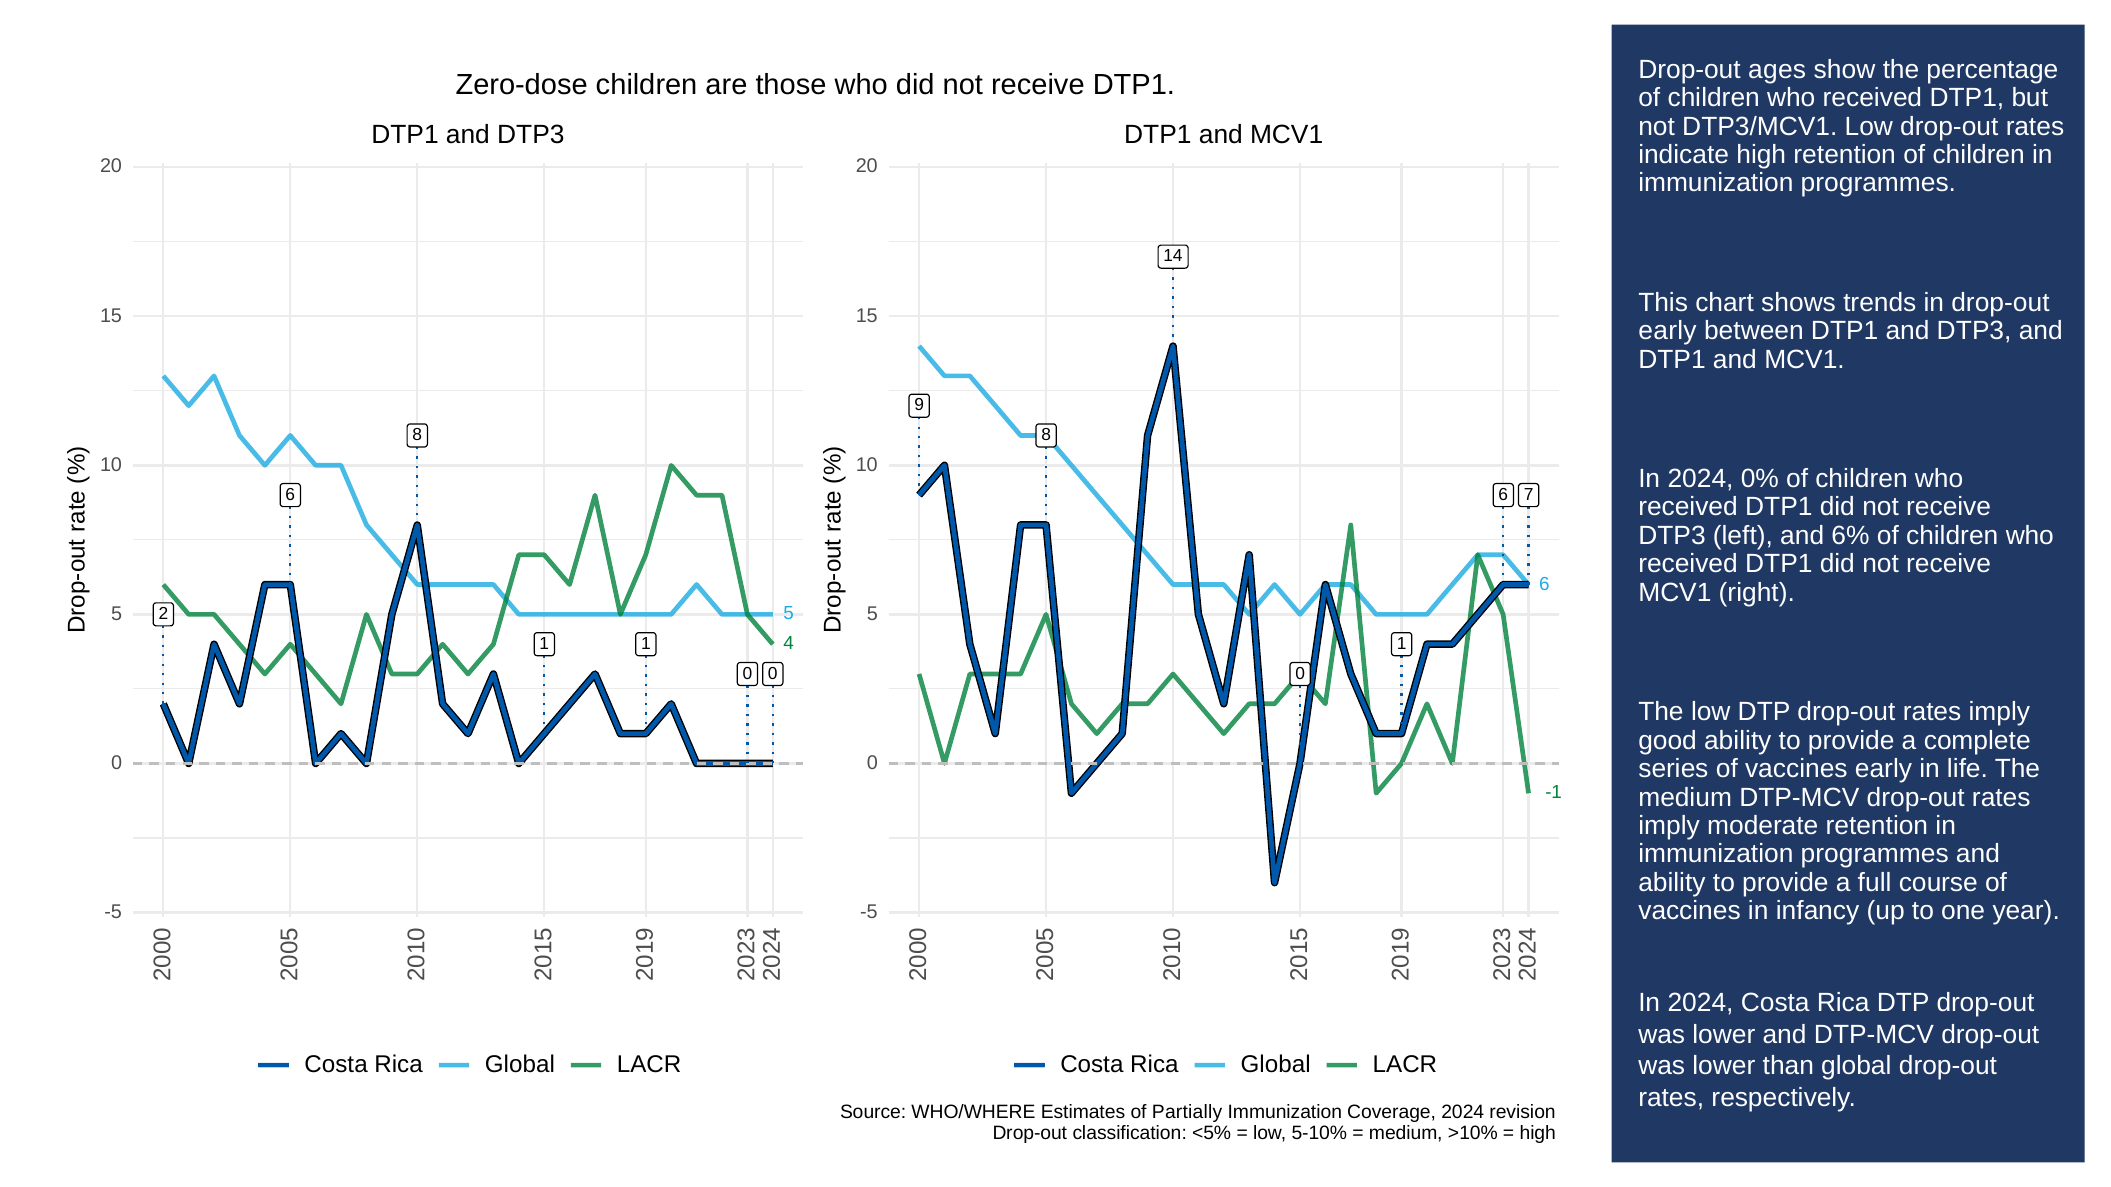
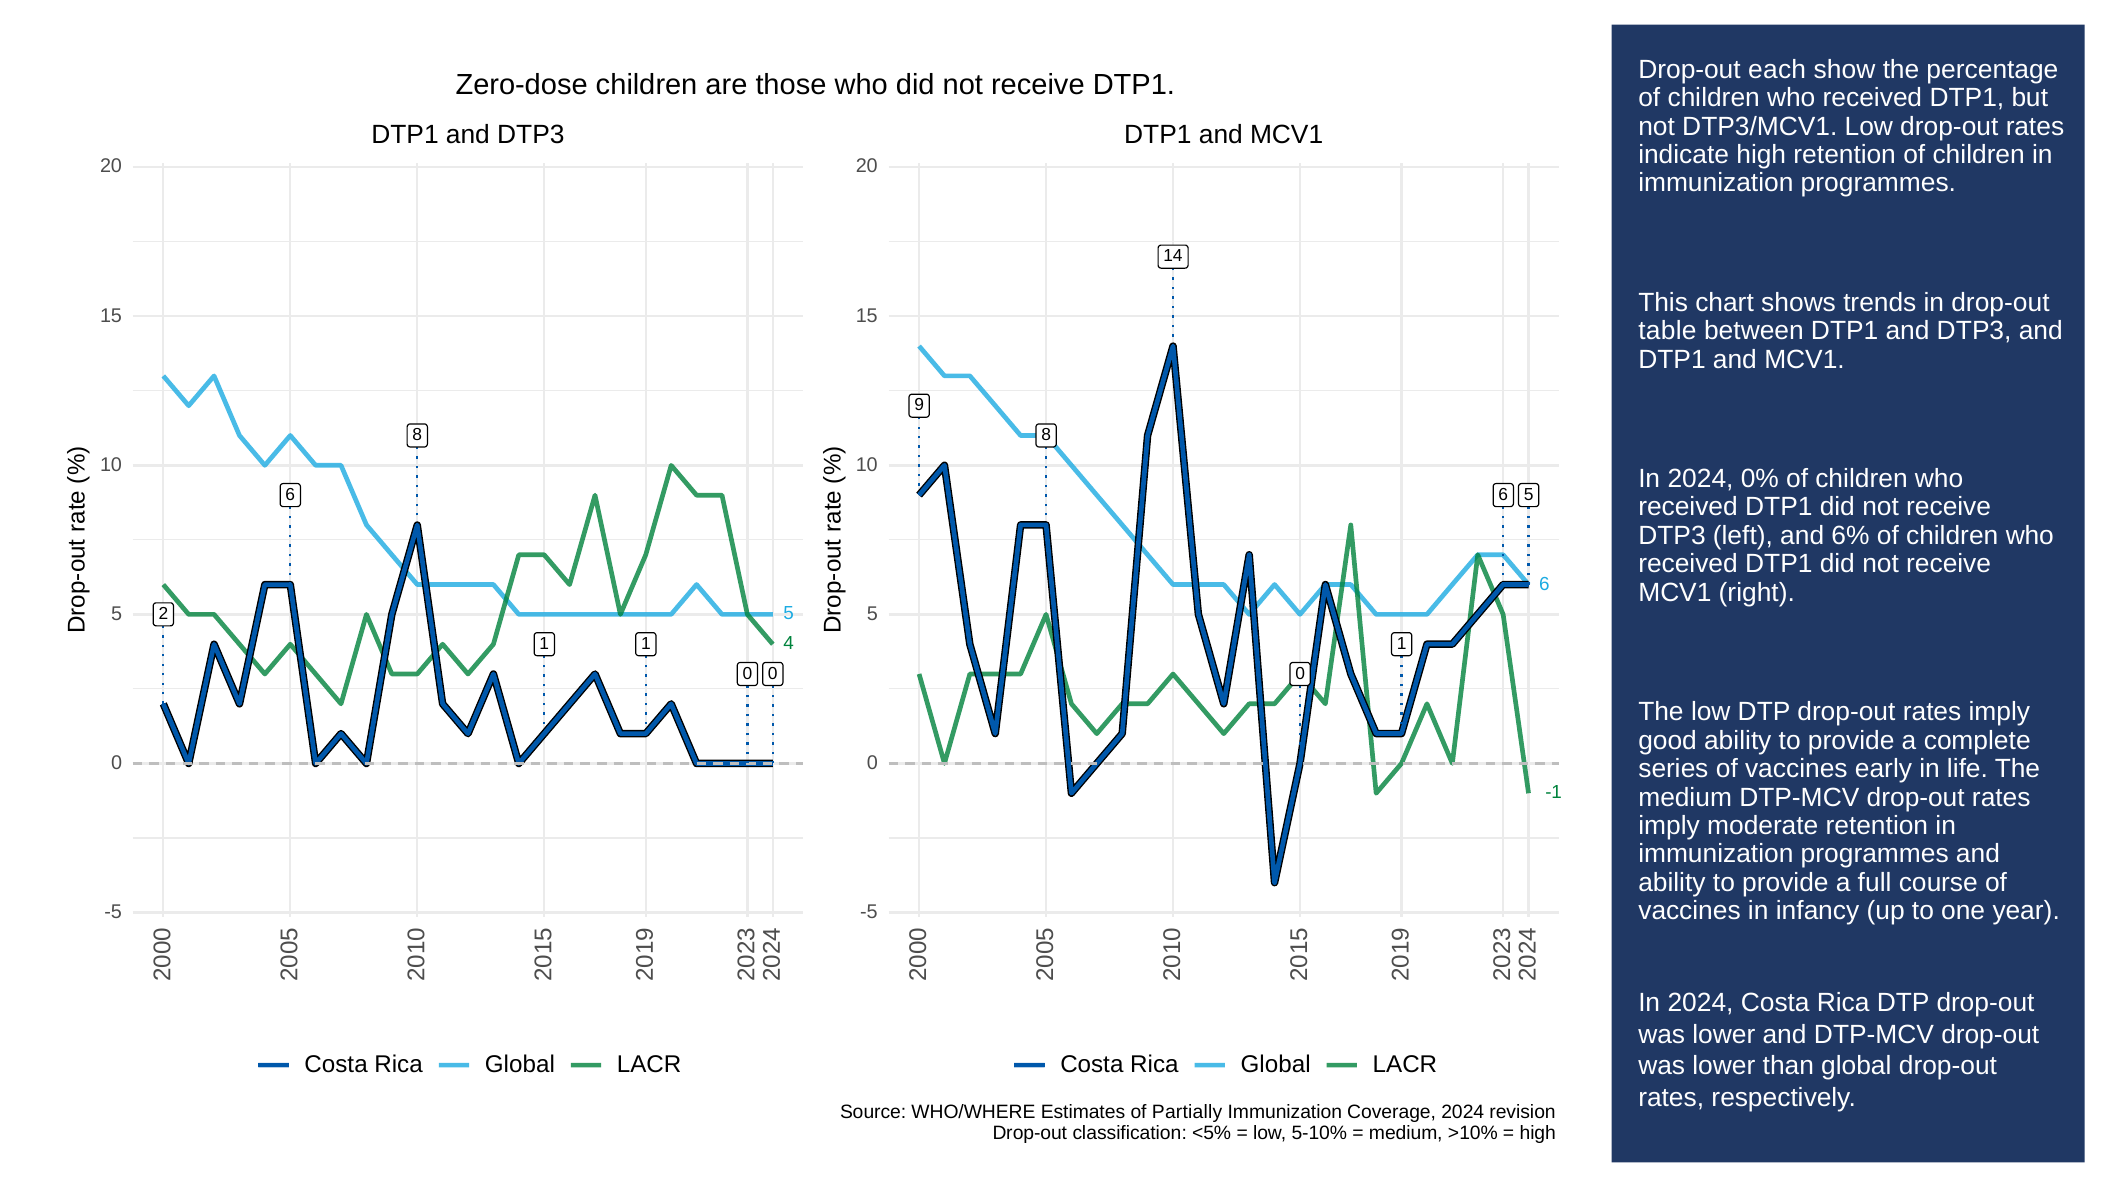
ages: ages -> each
early at (1668, 331): early -> table
6 7: 7 -> 5
